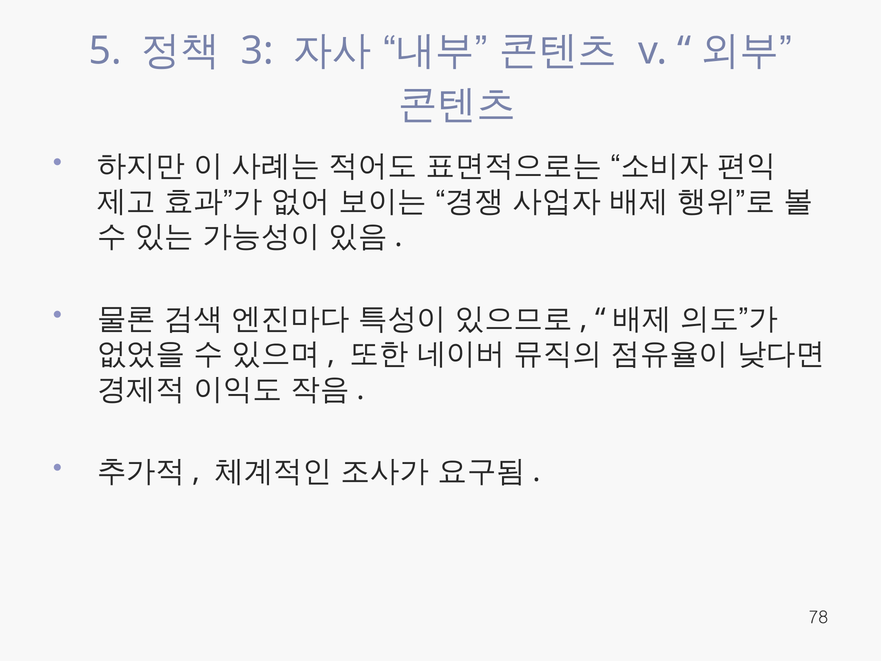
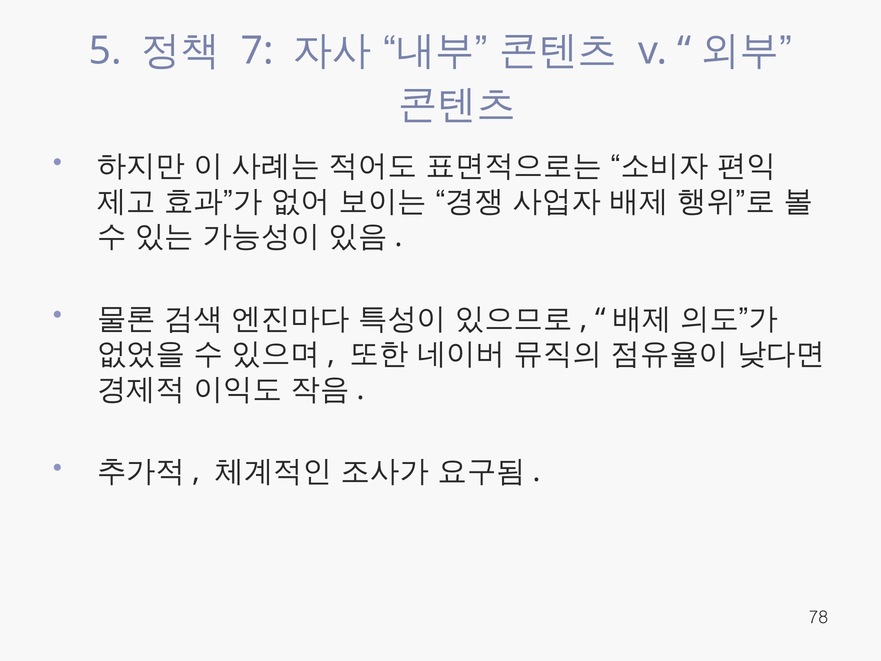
3: 3 -> 7
